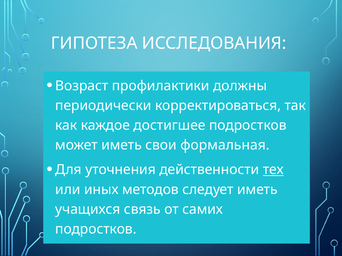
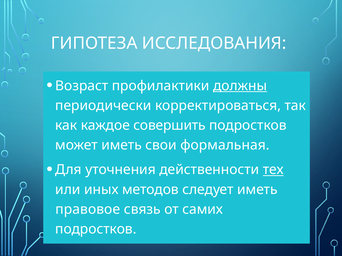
должны underline: none -> present
достигшее: достигшее -> совершить
учащихся: учащихся -> правовое
